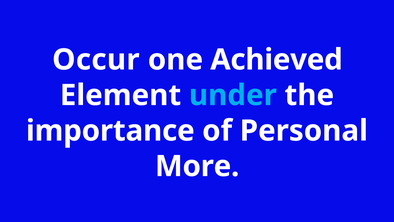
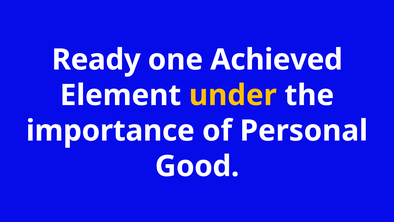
Occur: Occur -> Ready
under colour: light blue -> yellow
More: More -> Good
